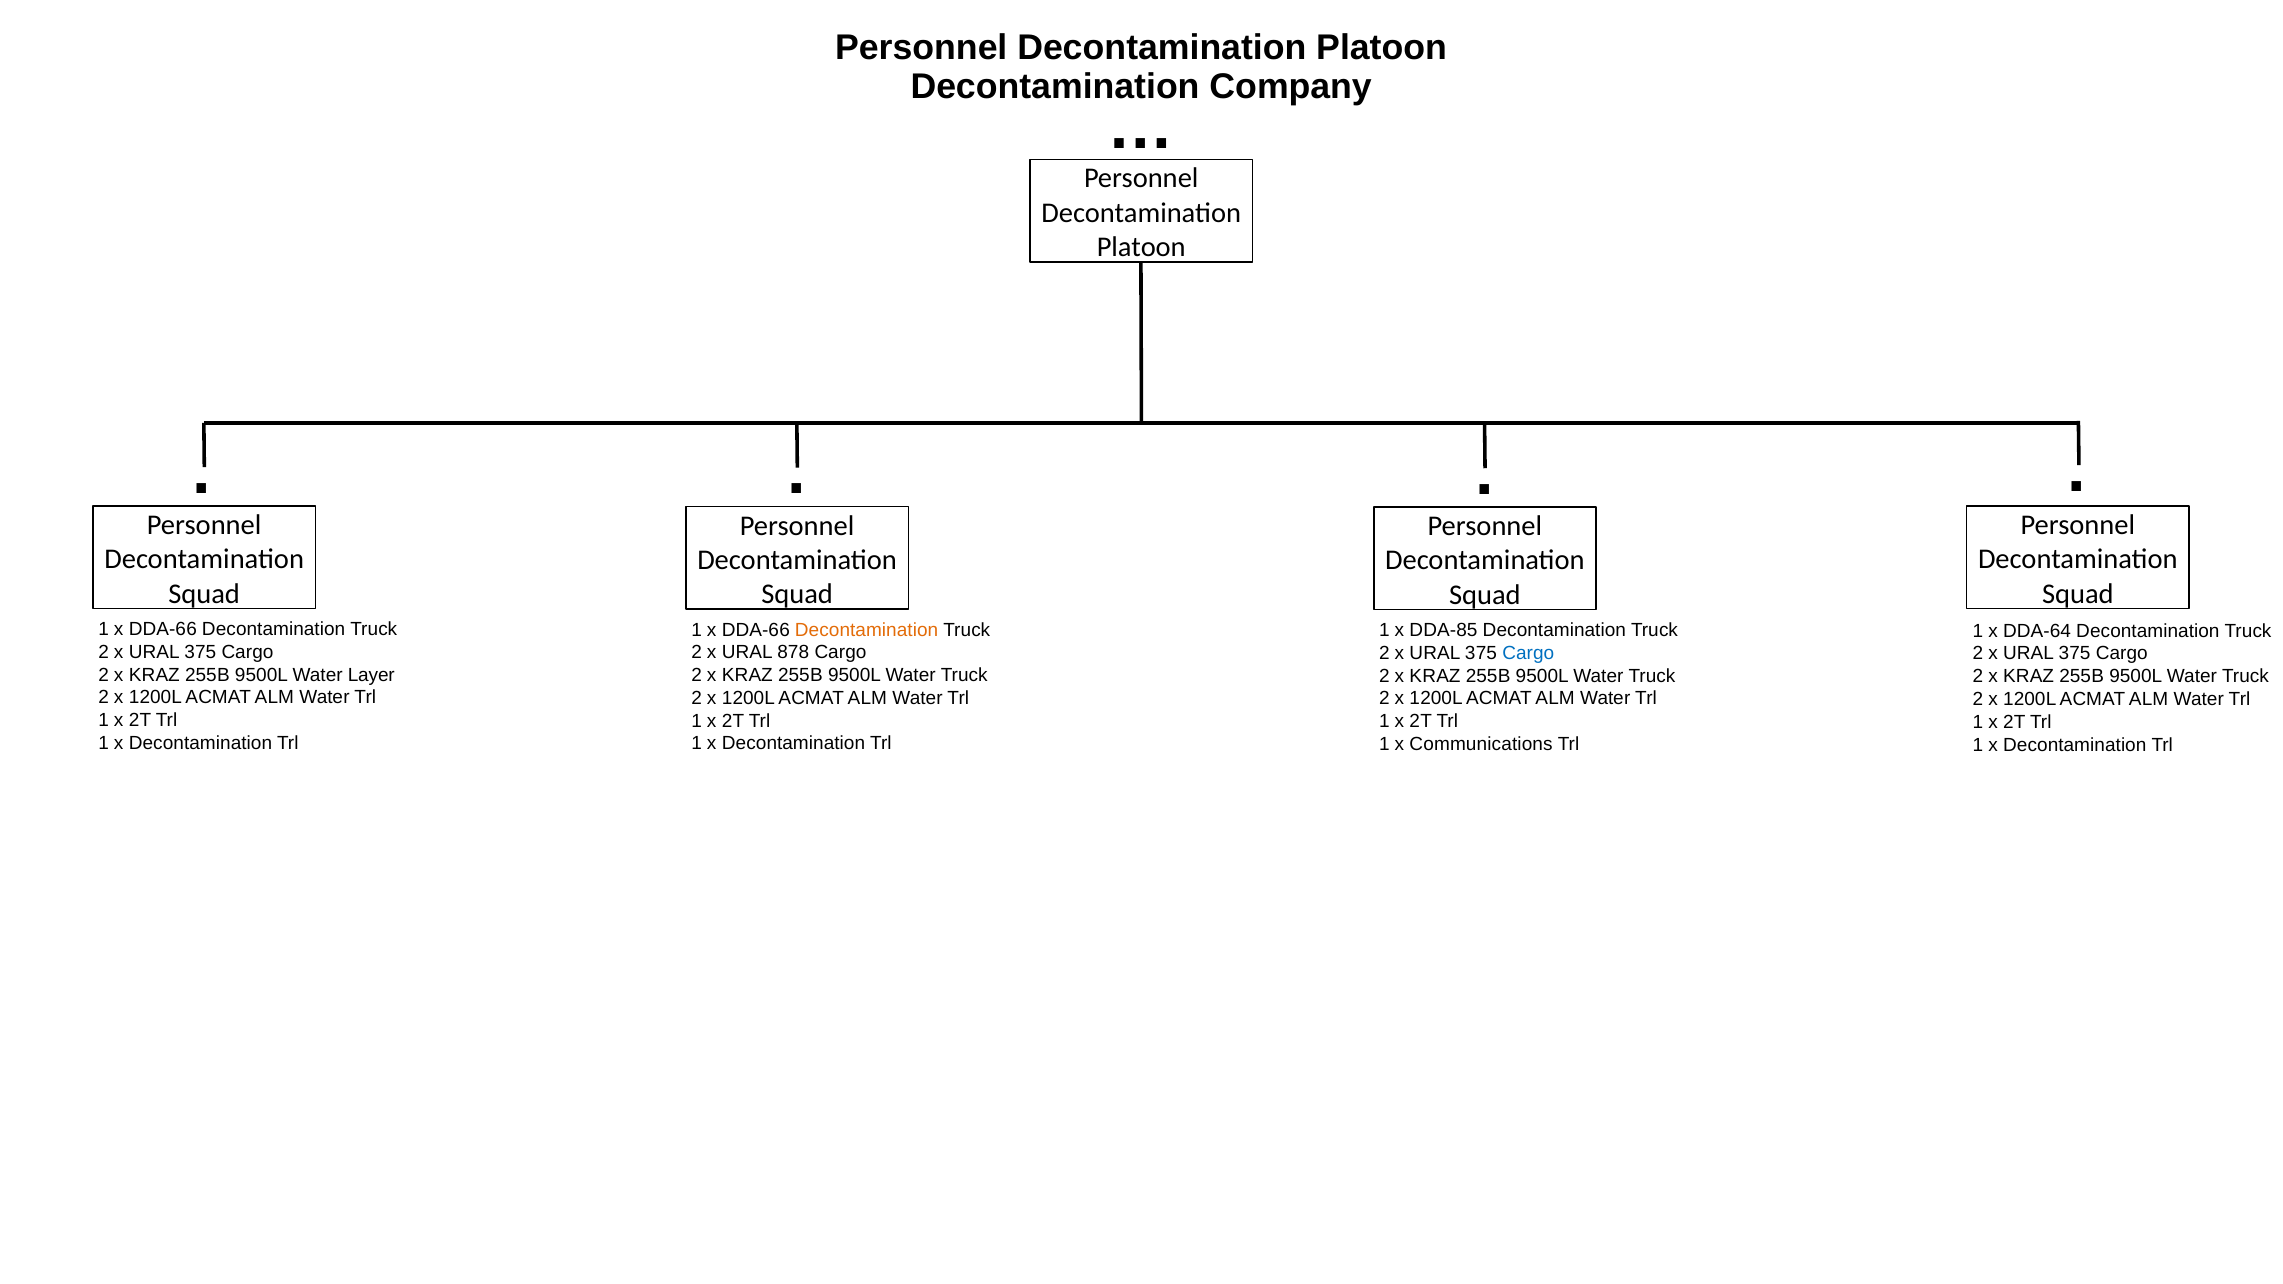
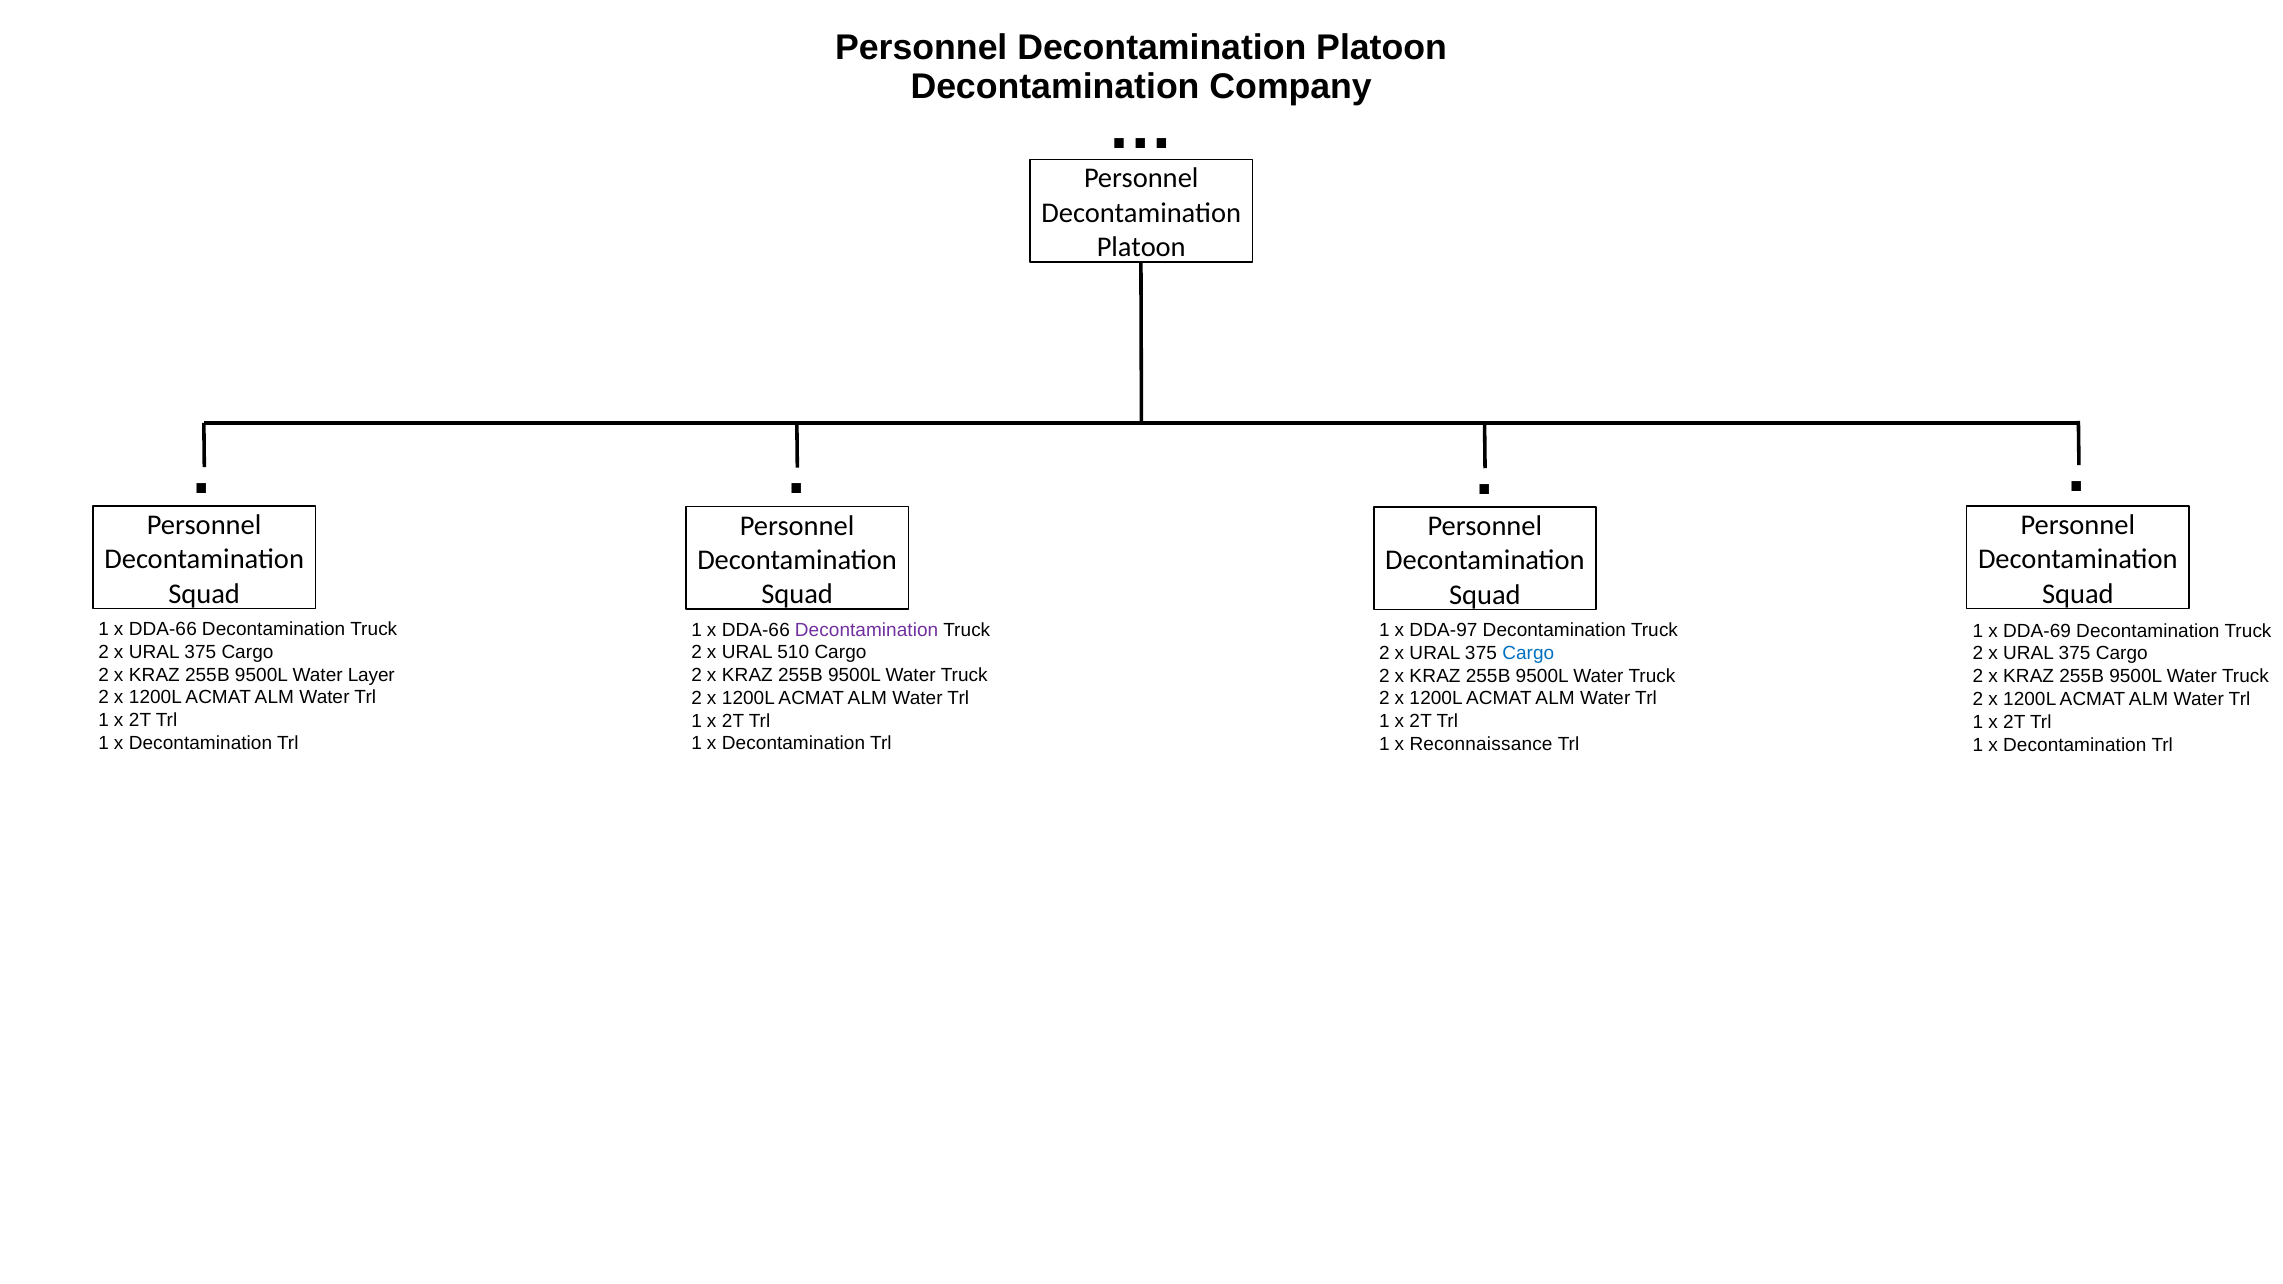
Decontamination at (867, 630) colour: orange -> purple
DDA-85: DDA-85 -> DDA-97
DDA-64: DDA-64 -> DDA-69
878: 878 -> 510
Communications: Communications -> Reconnaissance
